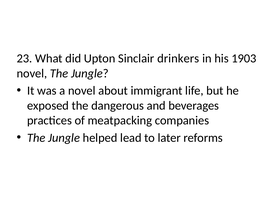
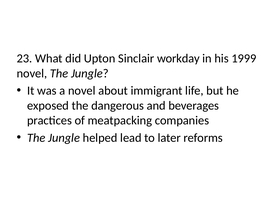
drinkers: drinkers -> workday
1903: 1903 -> 1999
